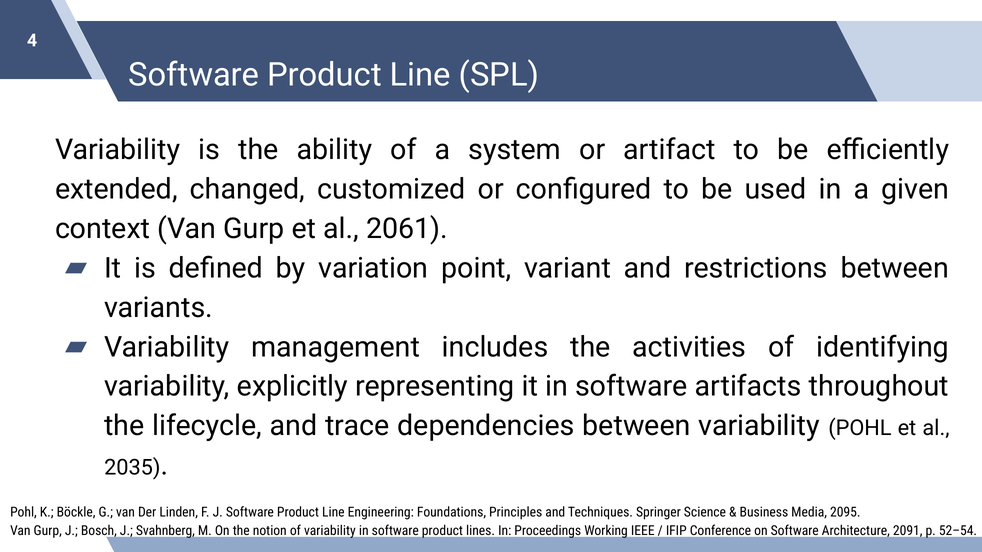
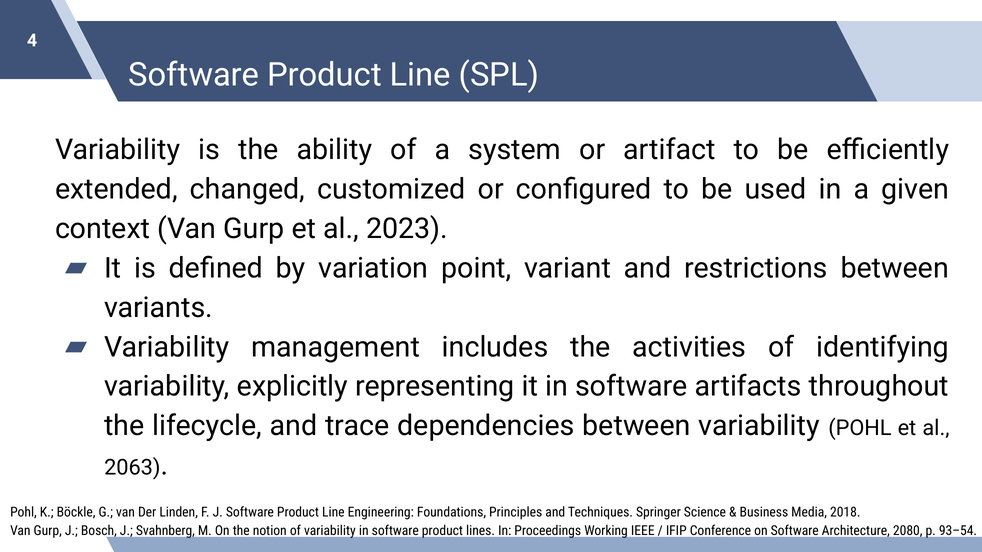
2061: 2061 -> 2023
2035: 2035 -> 2063
2095: 2095 -> 2018
2091: 2091 -> 2080
52–54: 52–54 -> 93–54
